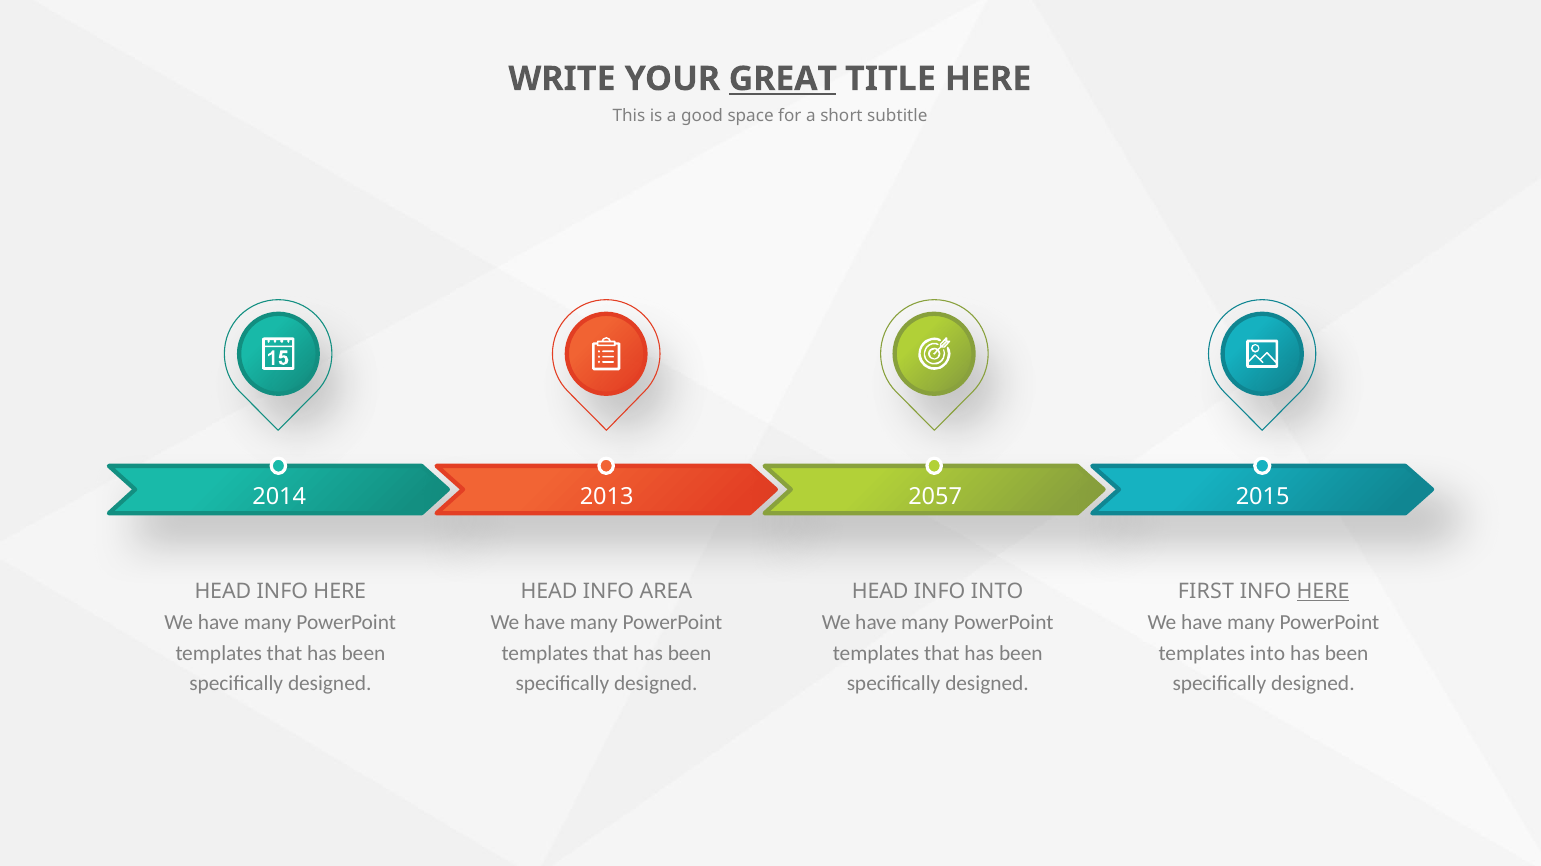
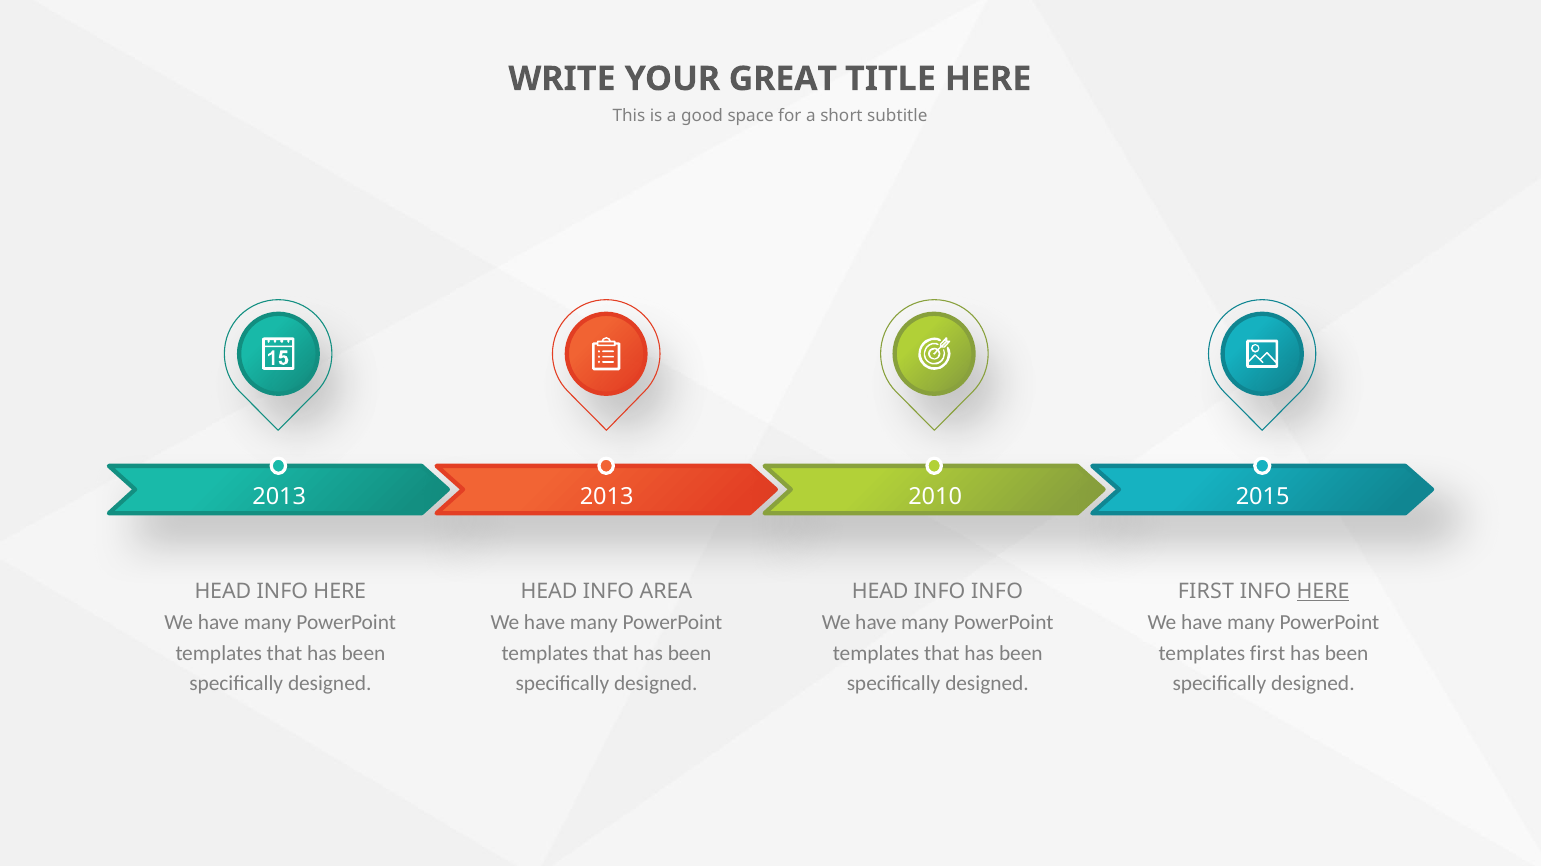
GREAT underline: present -> none
2014 at (279, 497): 2014 -> 2013
2057: 2057 -> 2010
INFO INTO: INTO -> INFO
templates into: into -> first
